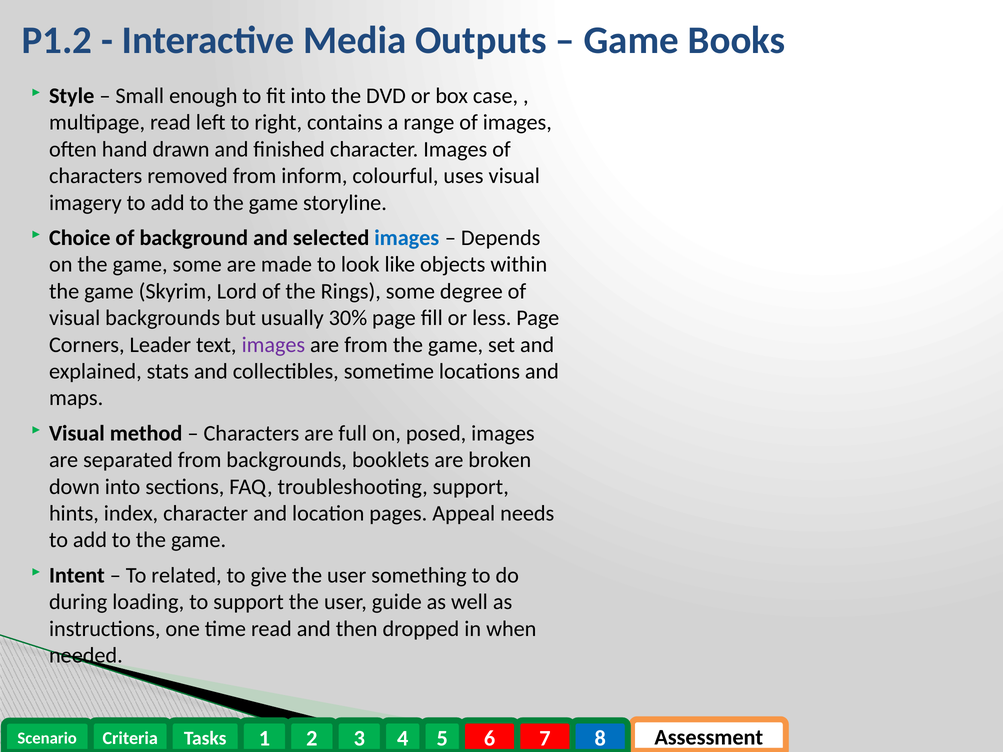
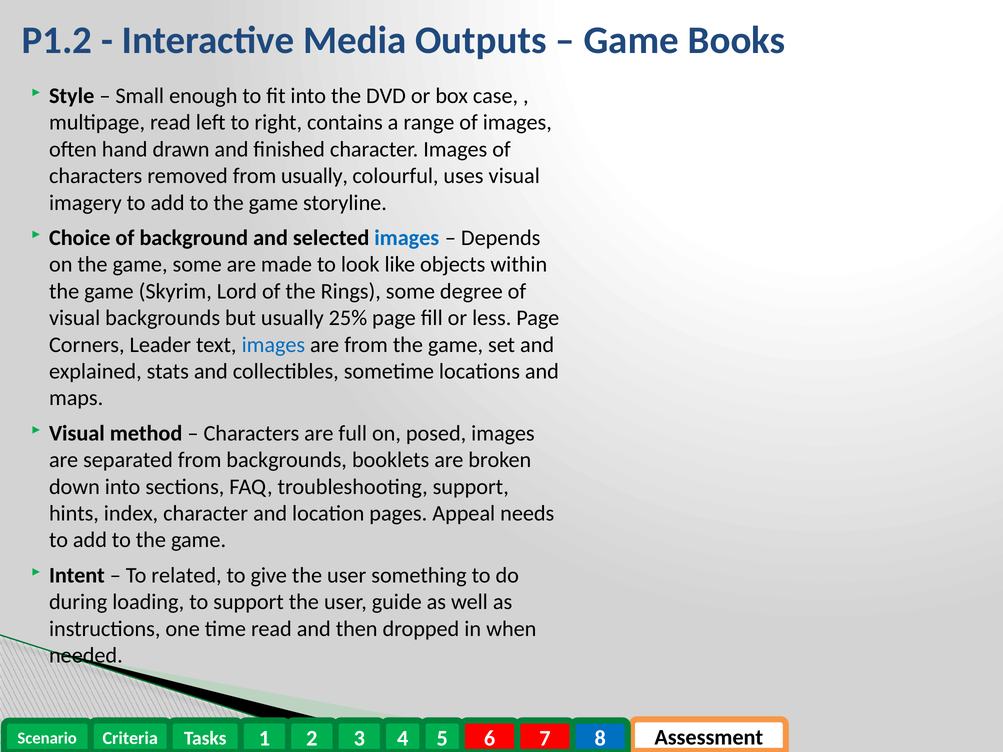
from inform: inform -> usually
30%: 30% -> 25%
images at (273, 345) colour: purple -> blue
